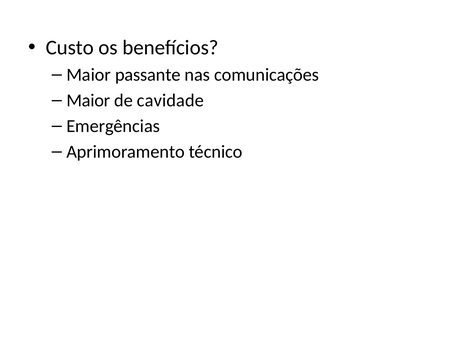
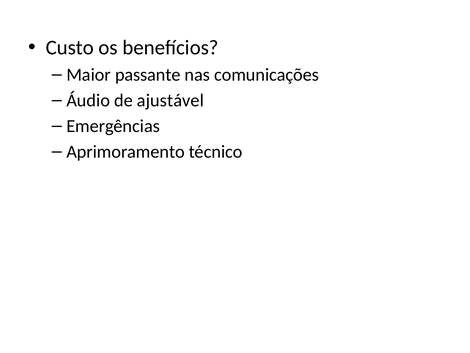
Maior at (88, 100): Maior -> Áudio
cavidade: cavidade -> ajustável
